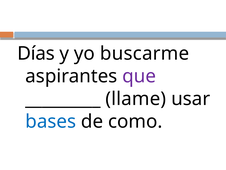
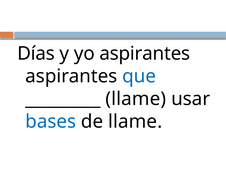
yo buscarme: buscarme -> aspirantes
que colour: purple -> blue
de como: como -> llame
